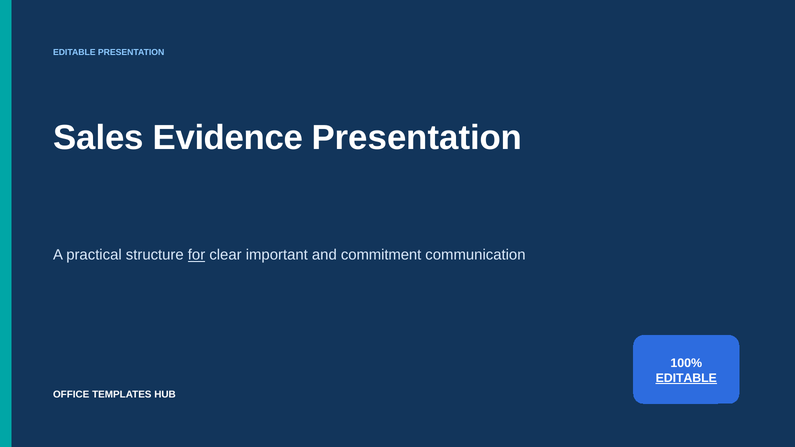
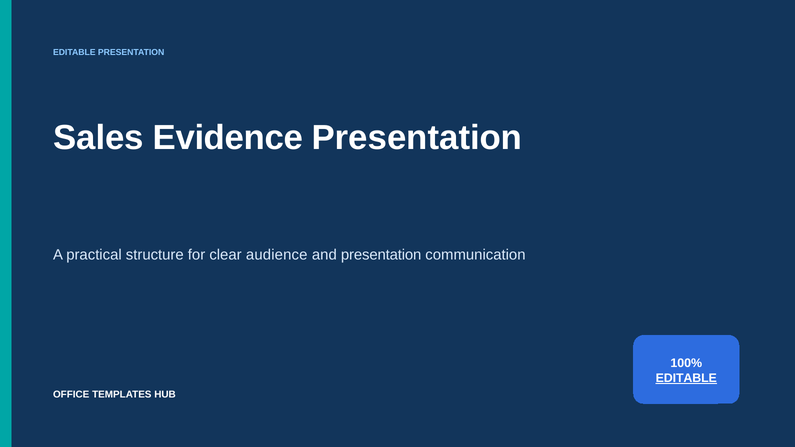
for underline: present -> none
important: important -> audience
and commitment: commitment -> presentation
